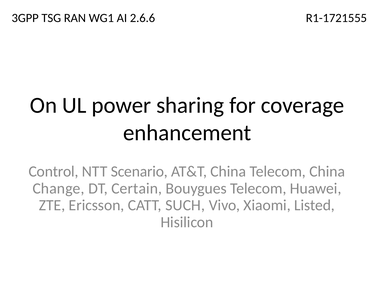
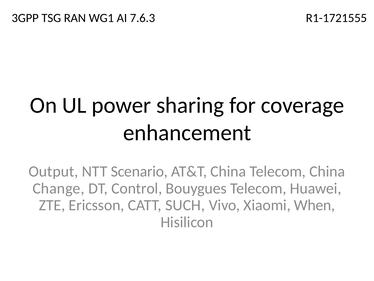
2.6.6: 2.6.6 -> 7.6.3
Control: Control -> Output
Certain: Certain -> Control
Listed: Listed -> When
